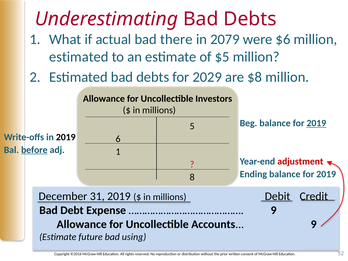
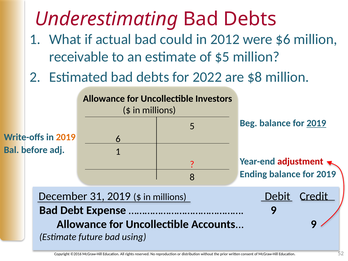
there: there -> could
2079: 2079 -> 2012
estimated at (79, 57): estimated -> receivable
2029: 2029 -> 2022
2019 at (66, 137) colour: black -> orange
before underline: present -> none
